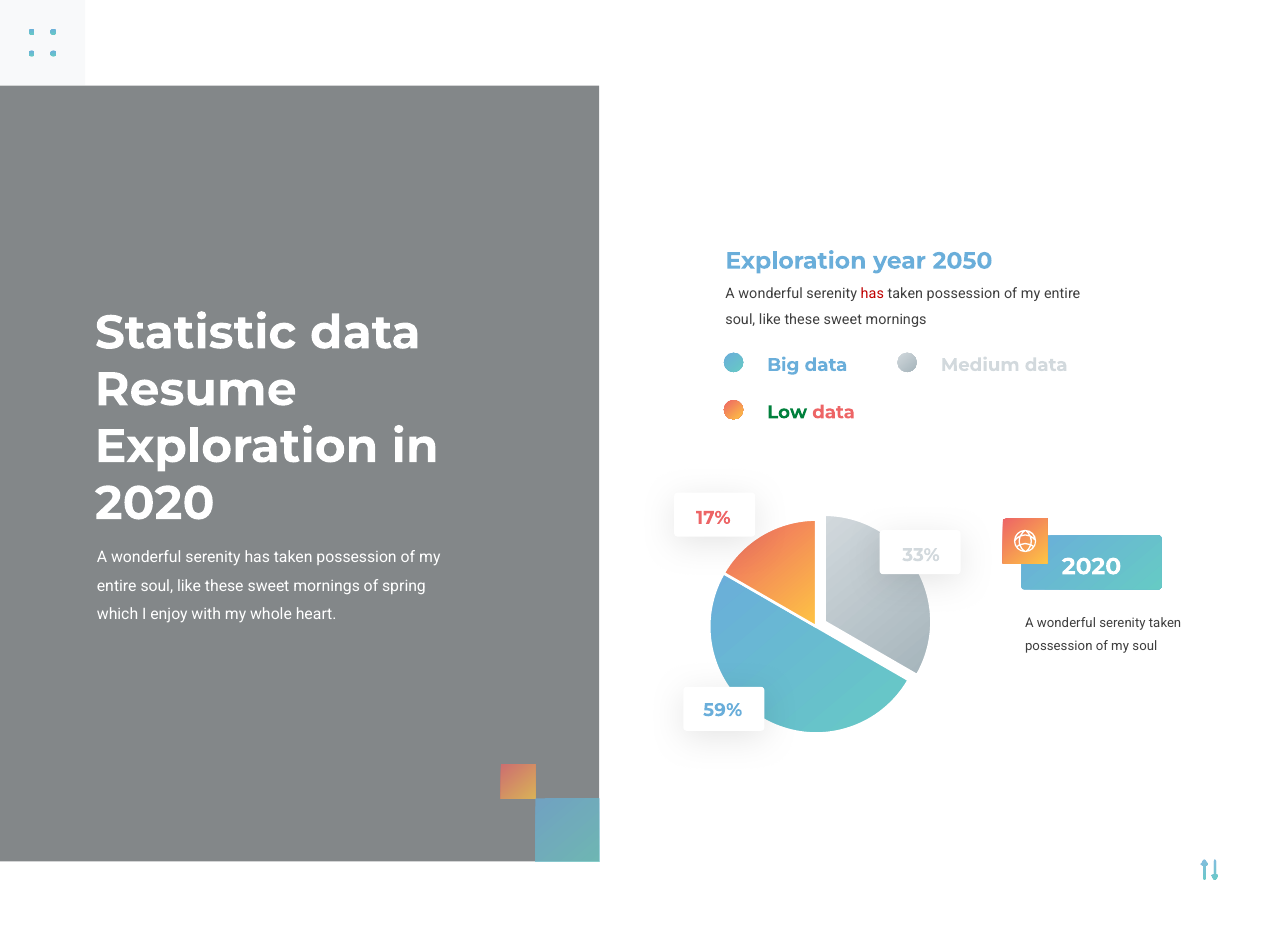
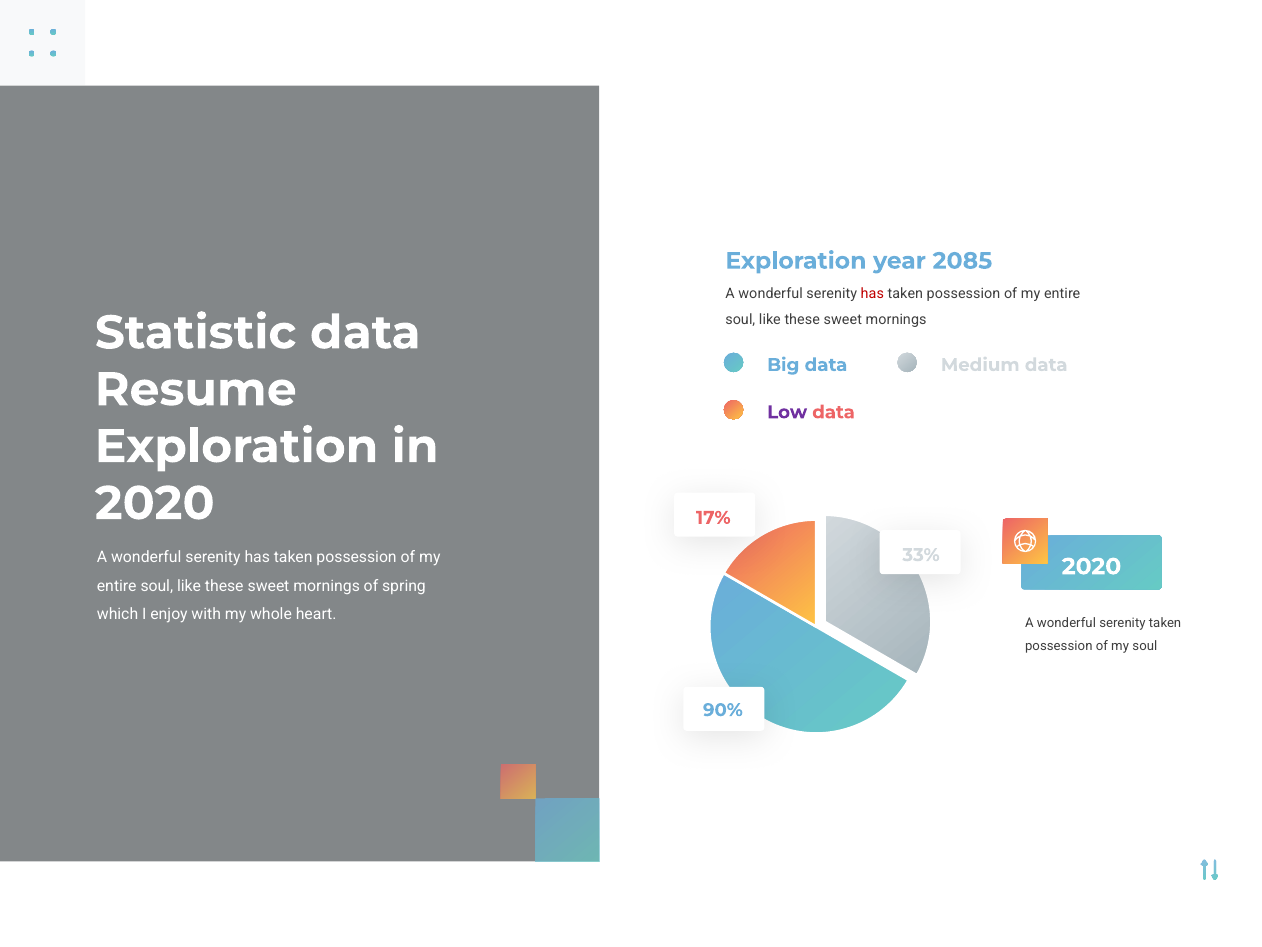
2050: 2050 -> 2085
Low colour: green -> purple
59%: 59% -> 90%
